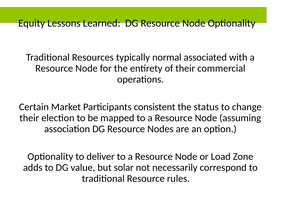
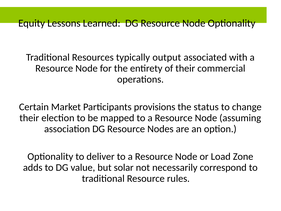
normal: normal -> output
consistent: consistent -> provisions
